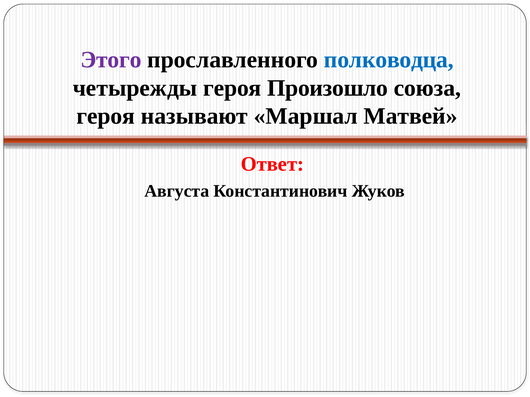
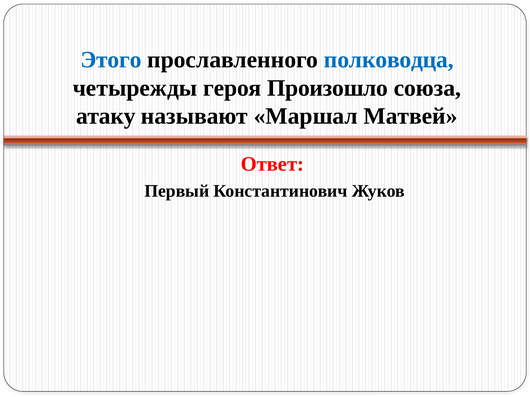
Этого colour: purple -> blue
героя at (106, 116): героя -> атаку
Августа: Августа -> Первый
